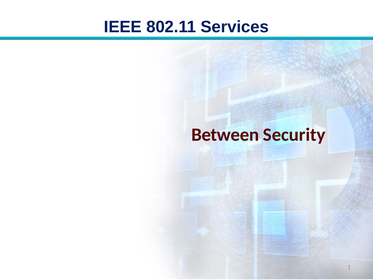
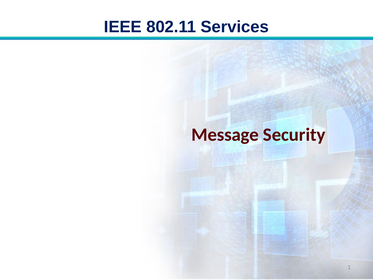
Between: Between -> Message
